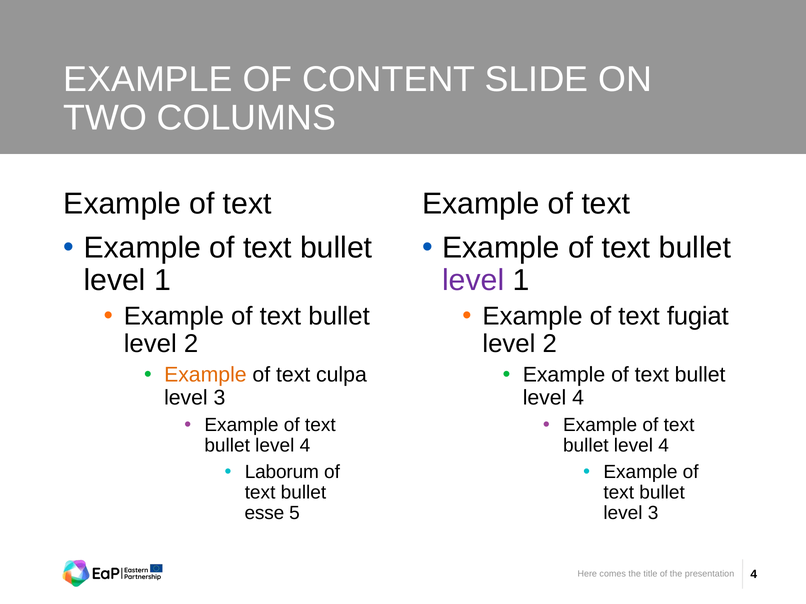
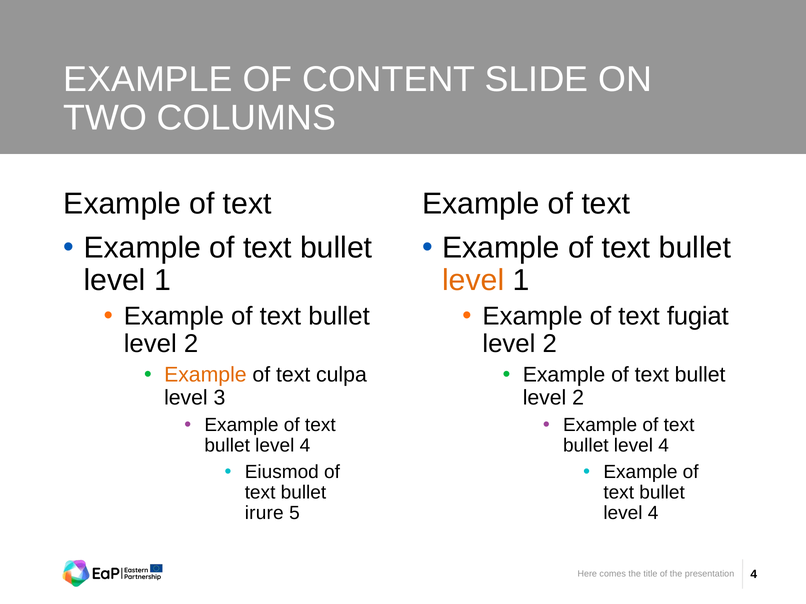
level at (473, 281) colour: purple -> orange
4 at (578, 398): 4 -> 2
Laborum: Laborum -> Eiusmod
esse: esse -> irure
3 at (653, 513): 3 -> 4
